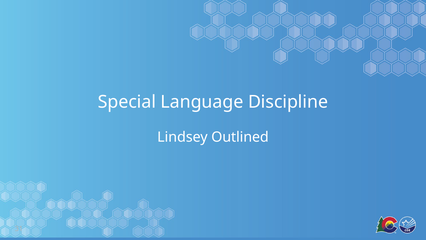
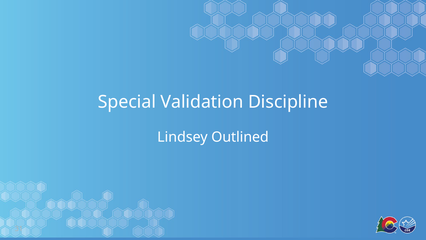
Language: Language -> Validation
